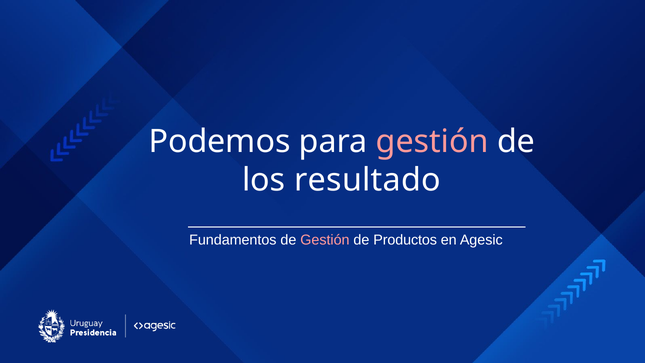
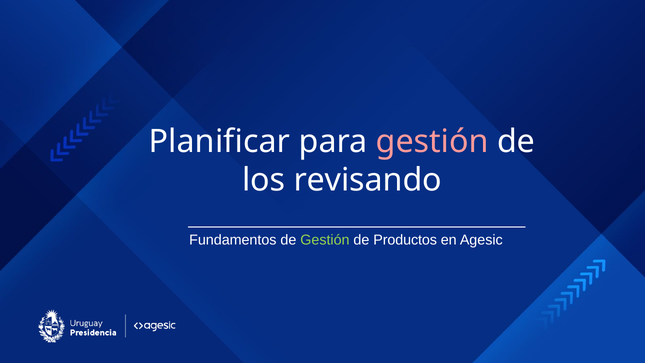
Podemos: Podemos -> Planificar
resultado: resultado -> revisando
Gestión at (325, 240) colour: pink -> light green
